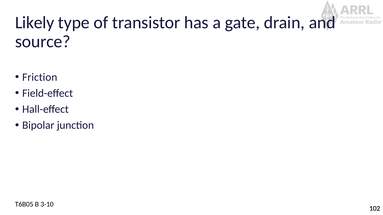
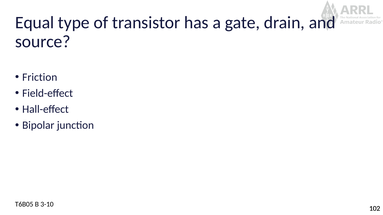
Likely: Likely -> Equal
